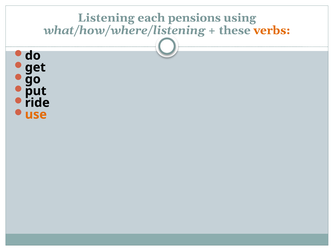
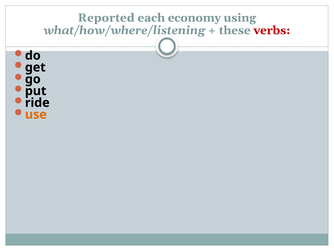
Listening: Listening -> Reported
pensions: pensions -> economy
verbs colour: orange -> red
